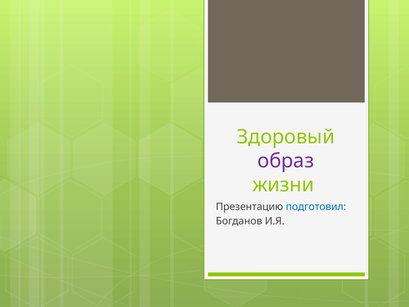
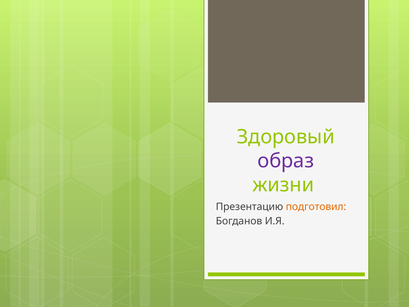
подготовил colour: blue -> orange
